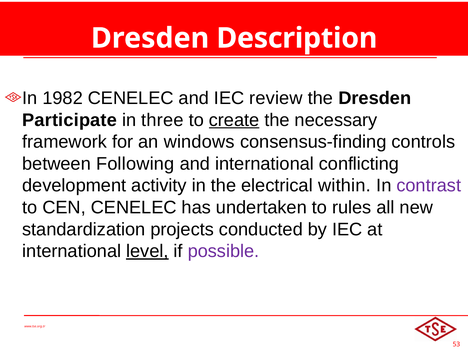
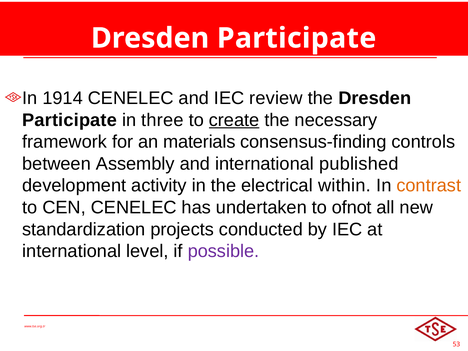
Description at (297, 38): Description -> Participate
1982: 1982 -> 1914
windows: windows -> materials
Following: Following -> Assembly
conflicting: conflicting -> published
contrast colour: purple -> orange
rules: rules -> ofnot
level underline: present -> none
